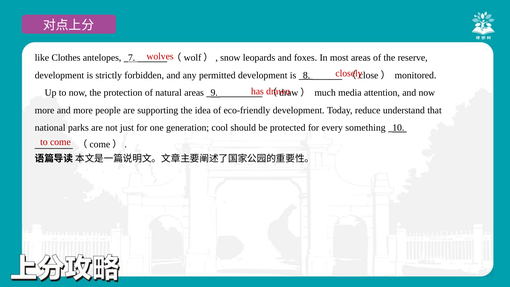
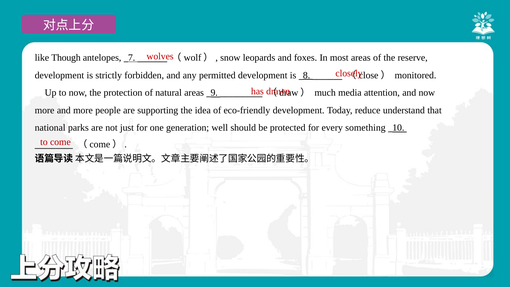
Clothes: Clothes -> Though
cool: cool -> well
